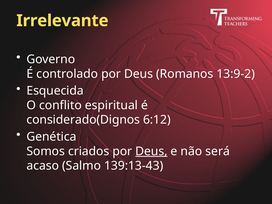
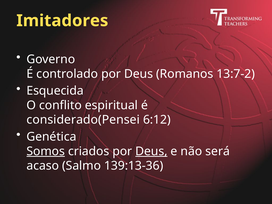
Irrelevante: Irrelevante -> Imitadores
13:9-2: 13:9-2 -> 13:7-2
considerado(Dignos: considerado(Dignos -> considerado(Pensei
Somos underline: none -> present
139:13-43: 139:13-43 -> 139:13-36
